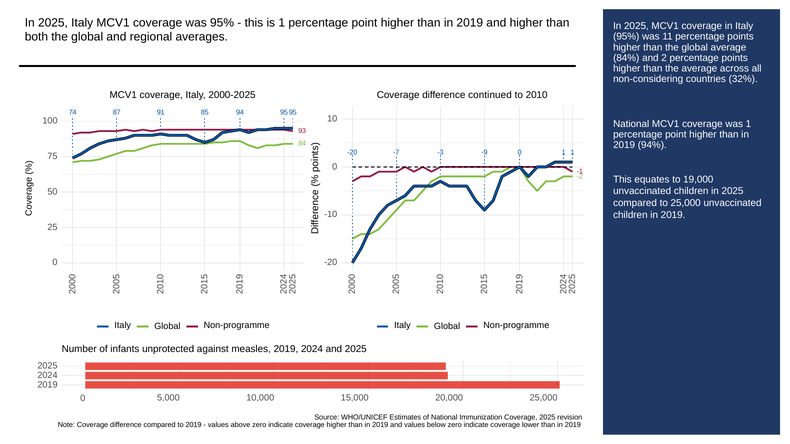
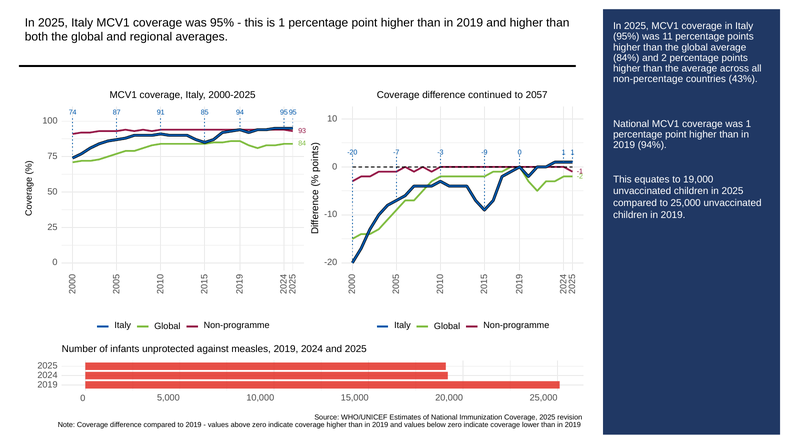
non-considering: non-considering -> non-percentage
32%: 32% -> 43%
2010: 2010 -> 2057
